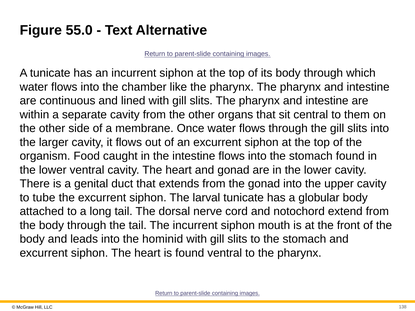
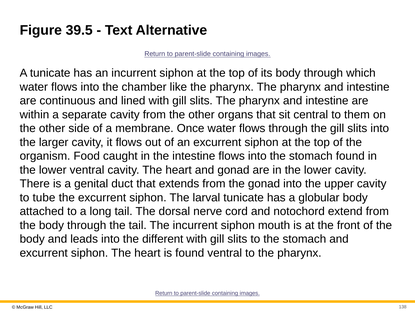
55.0: 55.0 -> 39.5
hominid: hominid -> different
